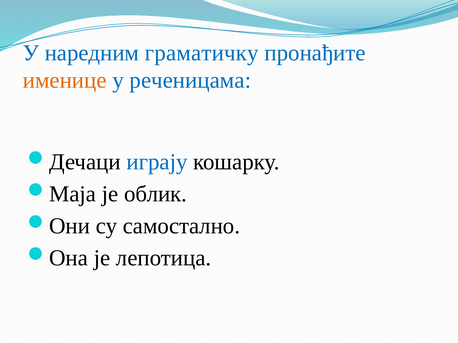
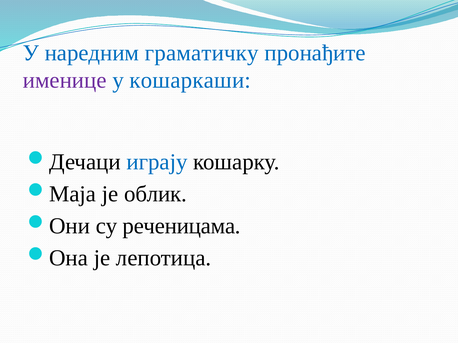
именице colour: orange -> purple
реченицама: реченицама -> кошаркаши
самостално: самостално -> реченицама
